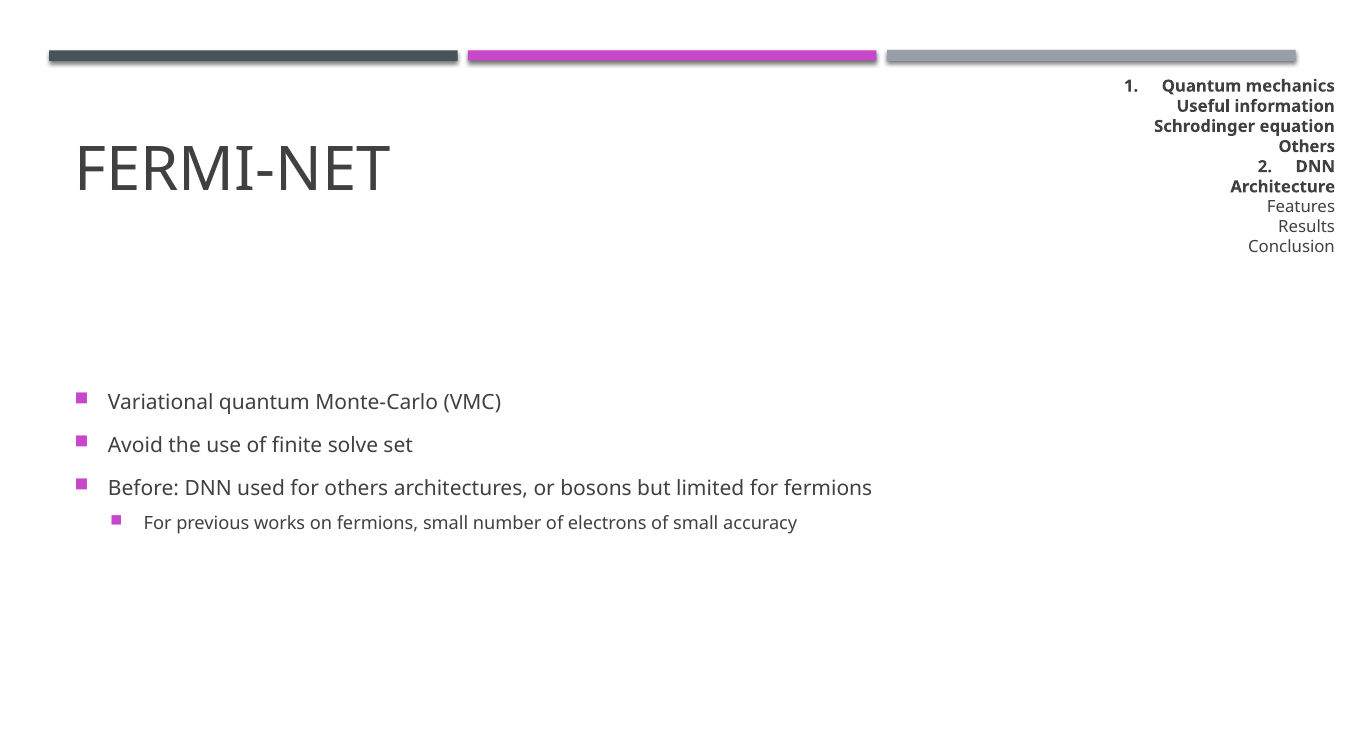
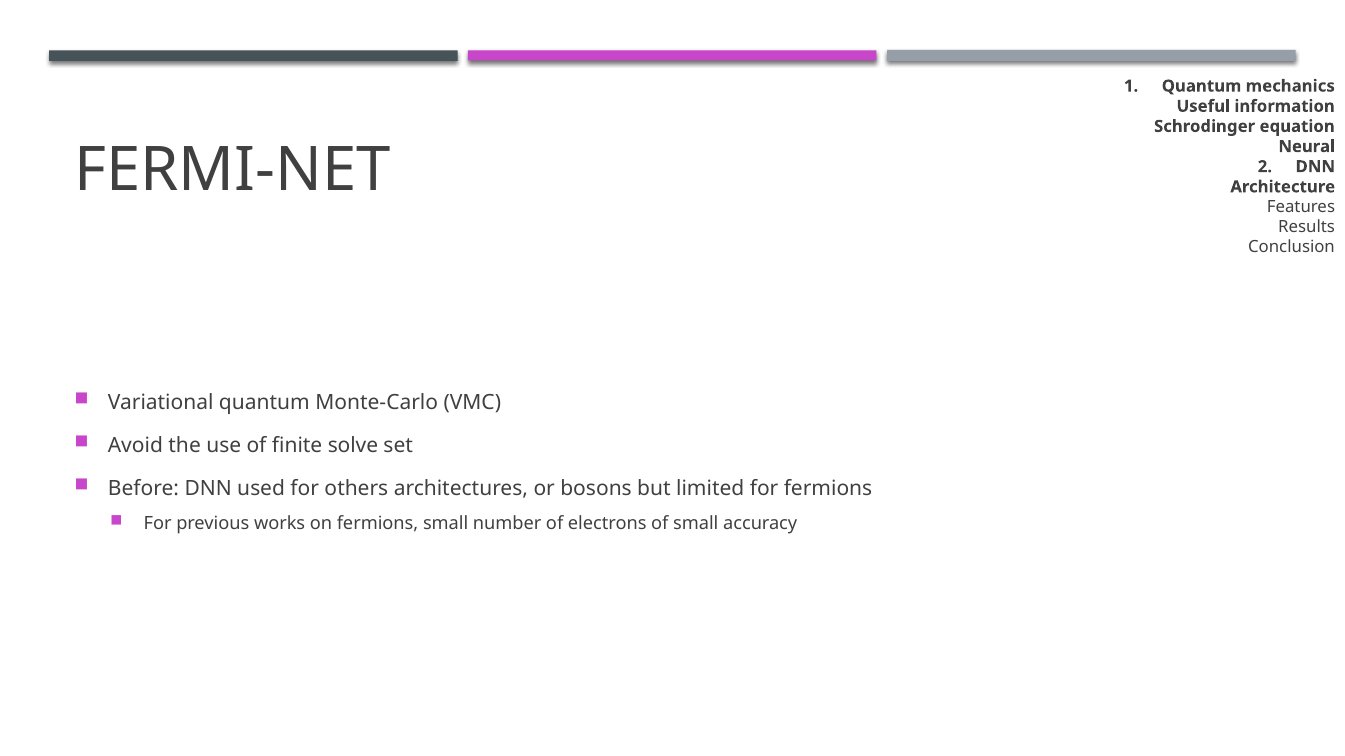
Others at (1307, 147): Others -> Neural
